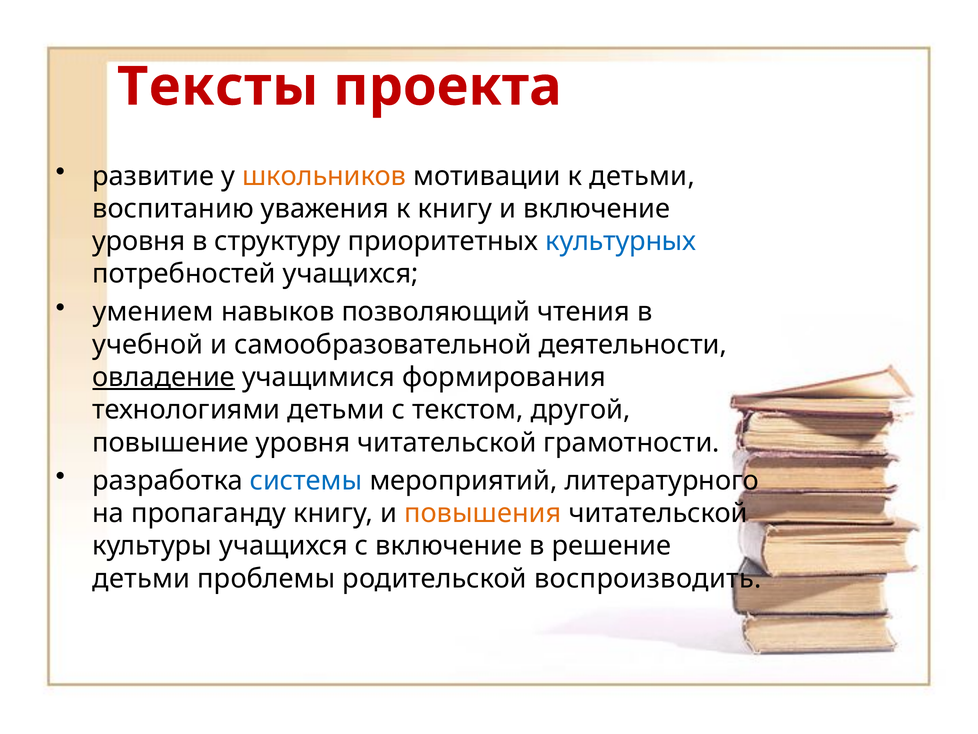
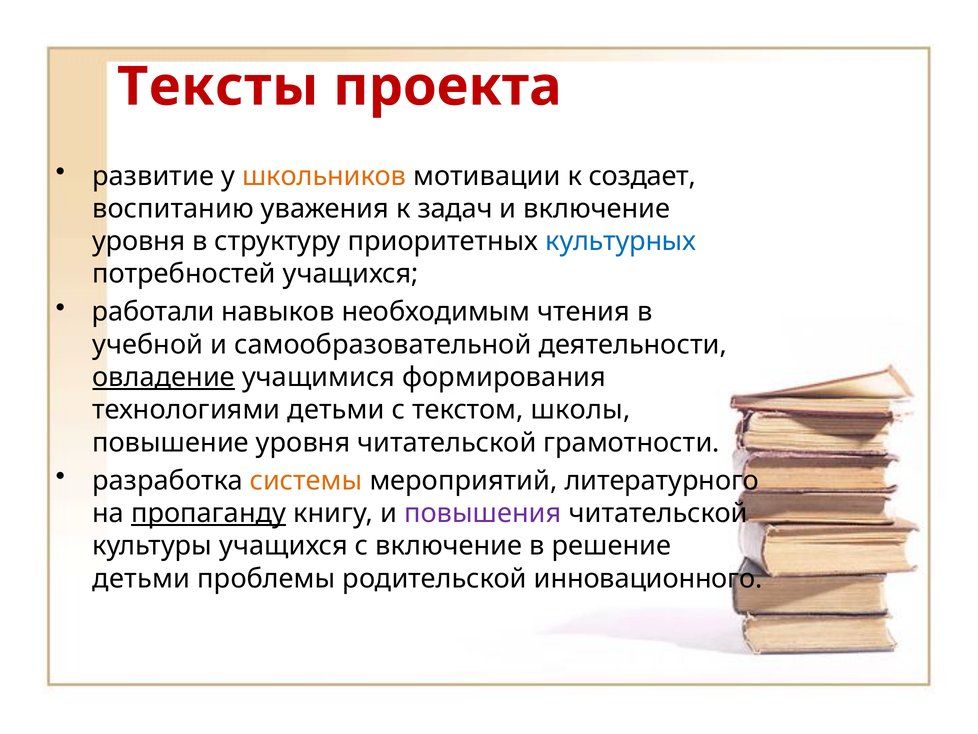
к детьми: детьми -> создает
к книгу: книгу -> задач
умением: умением -> работали
позволяющий: позволяющий -> необходимым
другой: другой -> школы
системы colour: blue -> orange
пропаганду underline: none -> present
повышения colour: orange -> purple
воспроизводить: воспроизводить -> инновационного
